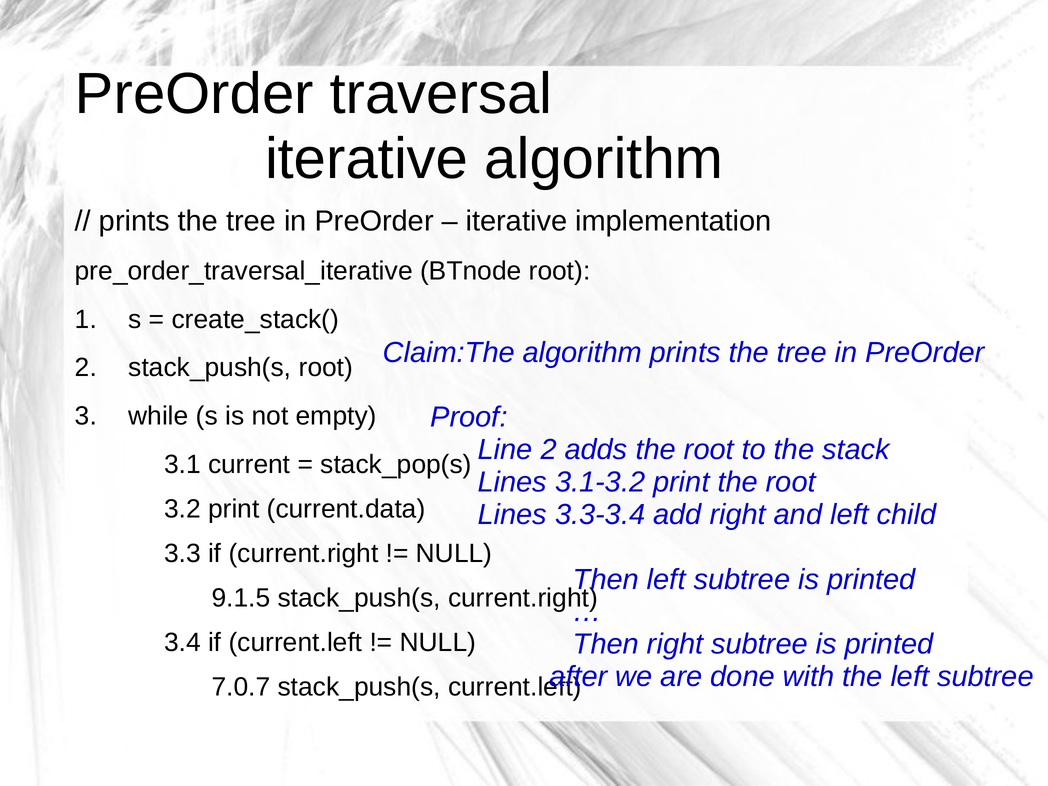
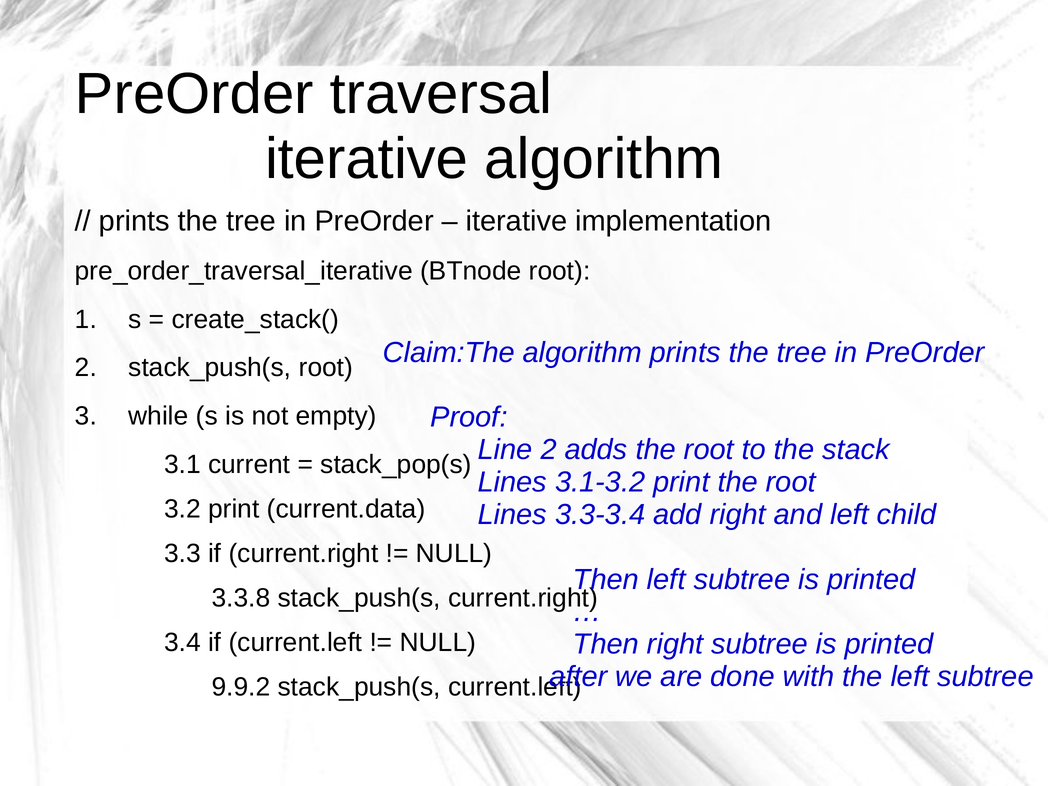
9.1.5: 9.1.5 -> 3.3.8
7.0.7: 7.0.7 -> 9.9.2
